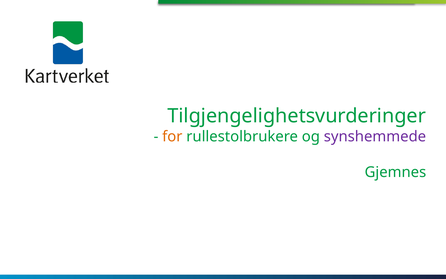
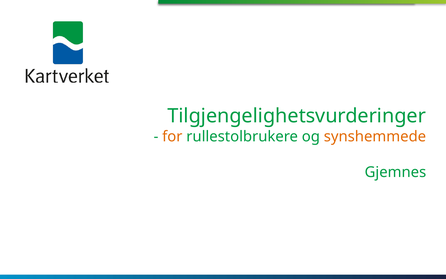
synshemmede colour: purple -> orange
